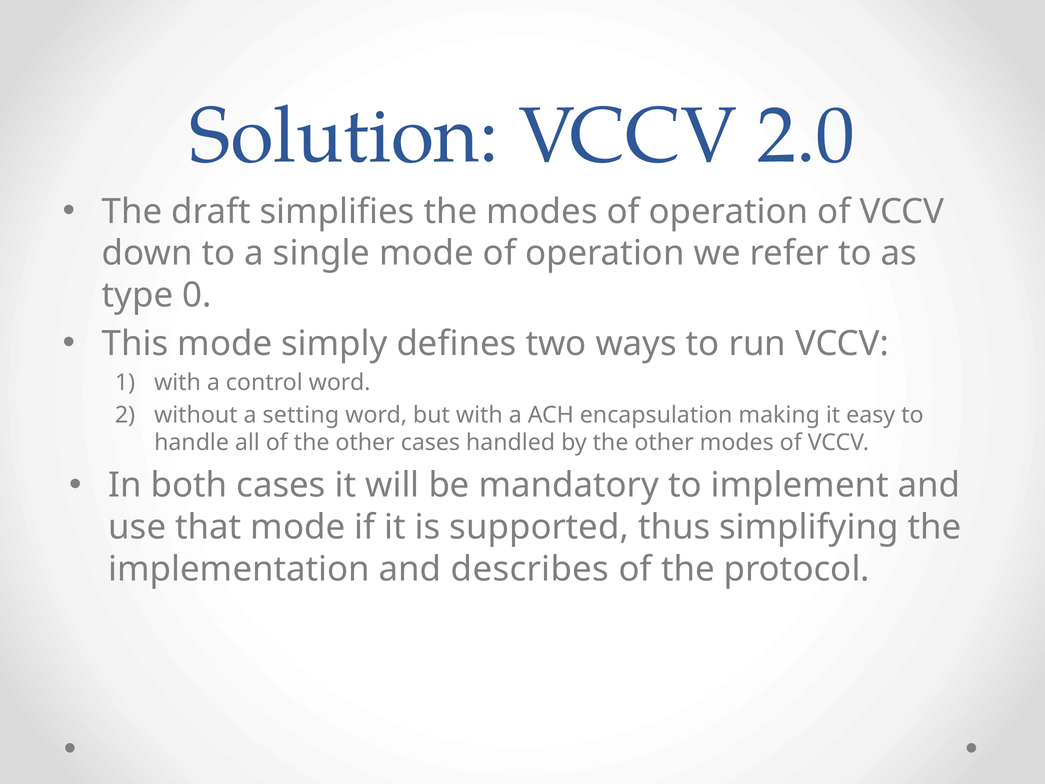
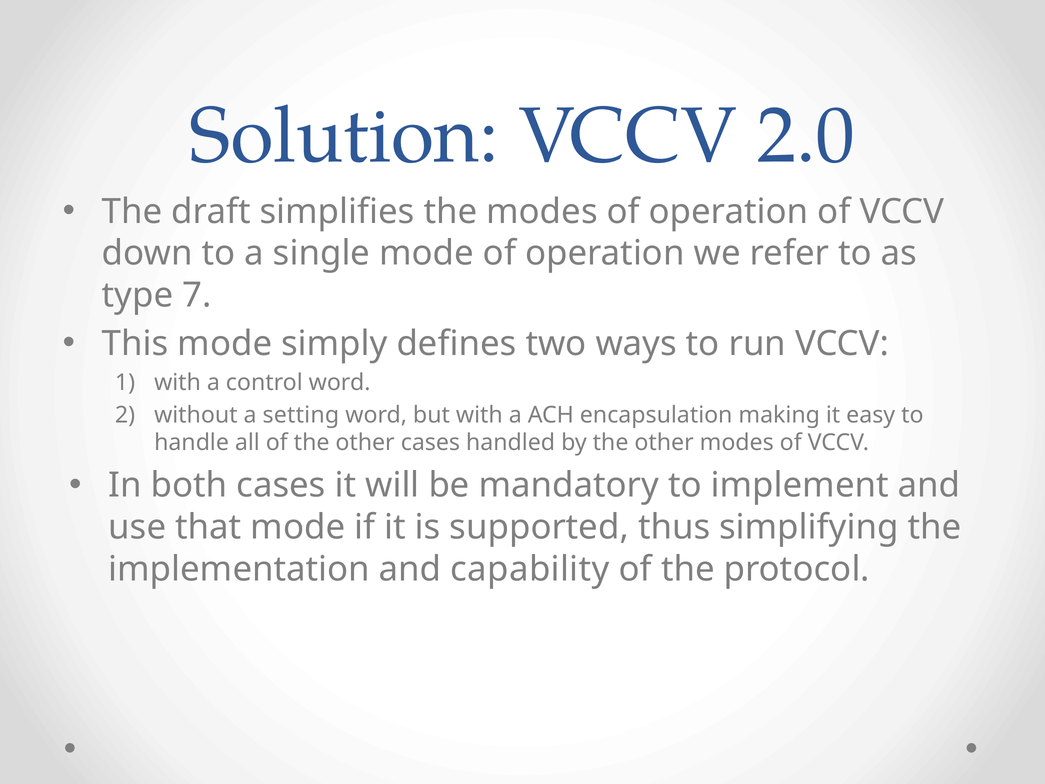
0: 0 -> 7
describes: describes -> capability
